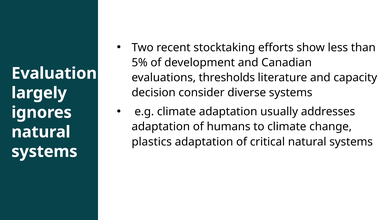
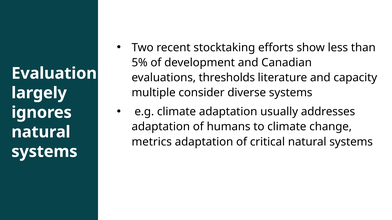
decision: decision -> multiple
plastics: plastics -> metrics
